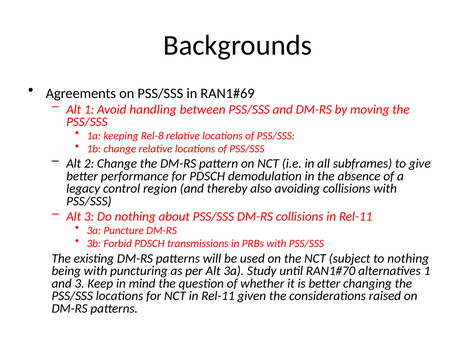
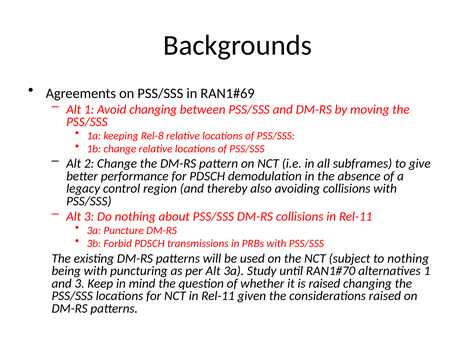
Avoid handling: handling -> changing
is better: better -> raised
